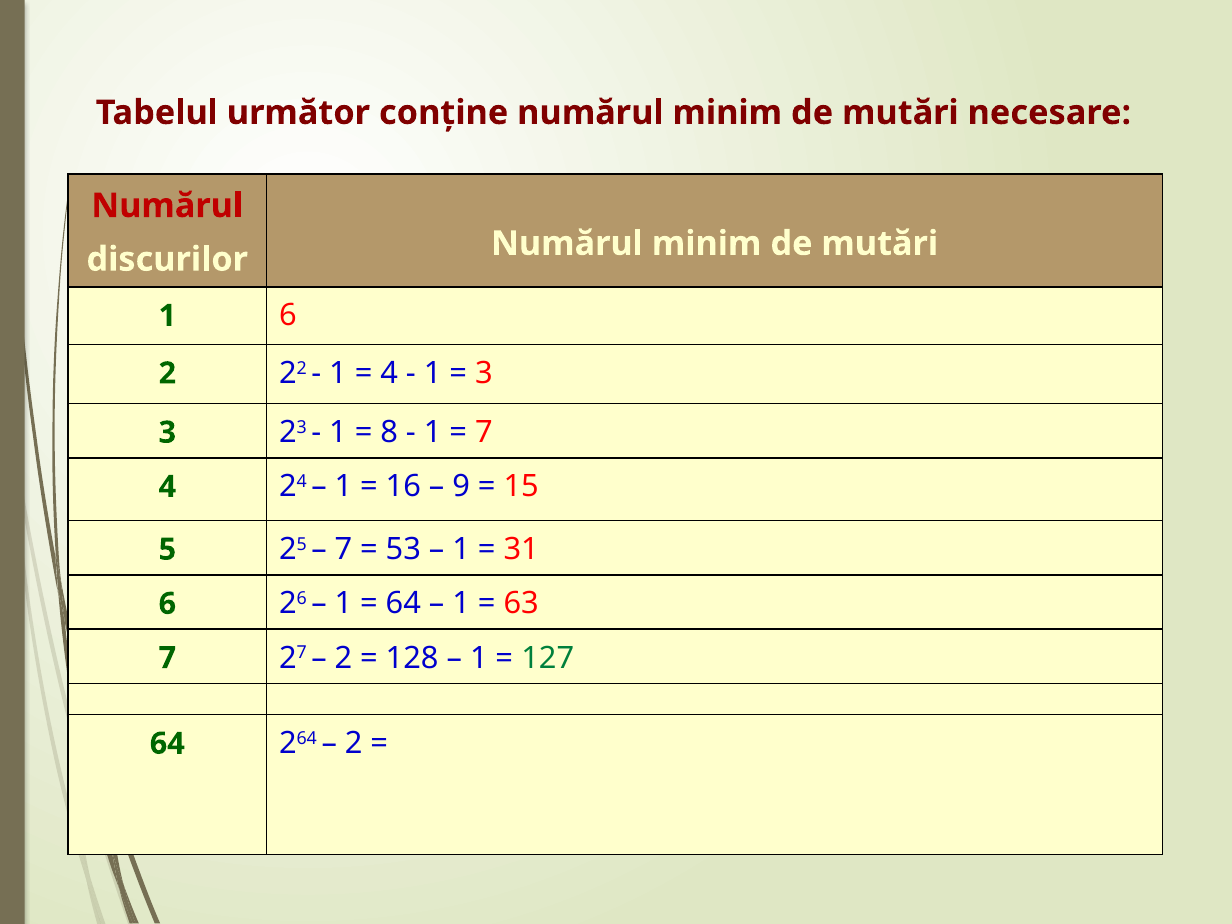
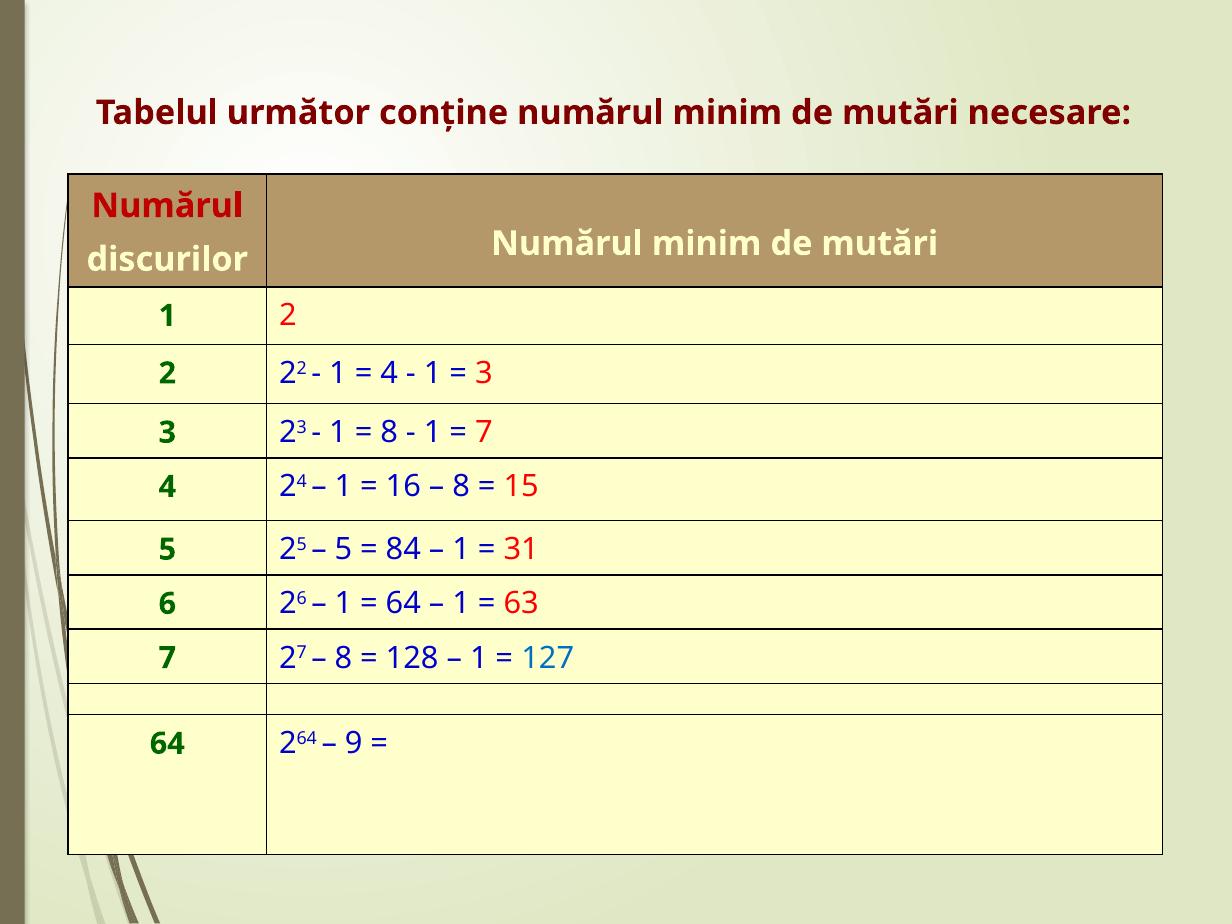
1 6: 6 -> 2
9 at (461, 487): 9 -> 8
7 at (344, 549): 7 -> 5
53: 53 -> 84
2 at (344, 658): 2 -> 8
127 colour: green -> blue
2 at (354, 744): 2 -> 9
